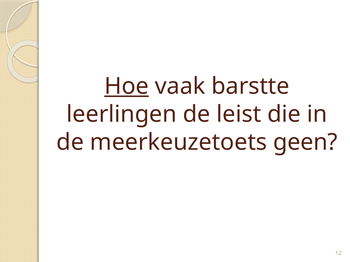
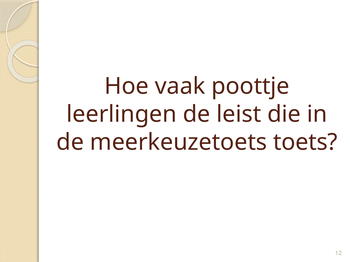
Hoe underline: present -> none
barstte: barstte -> poottje
geen: geen -> toets
